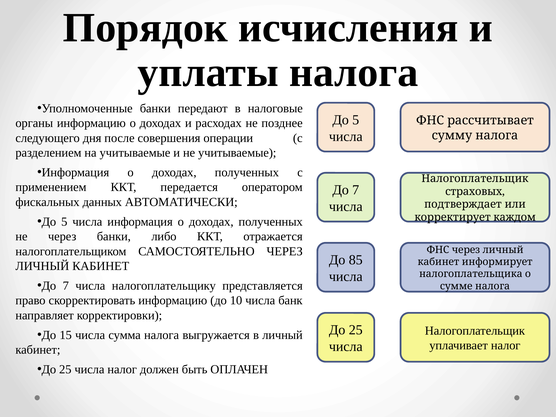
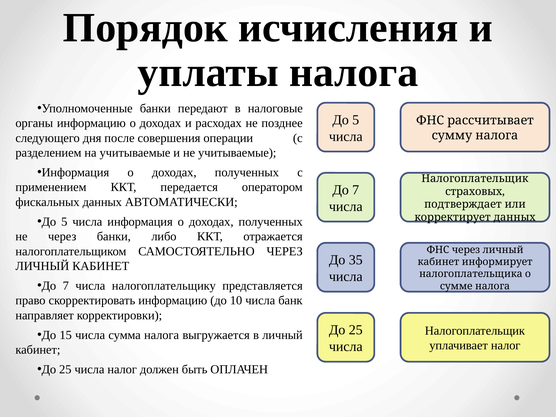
корректирует каждом: каждом -> данных
85: 85 -> 35
